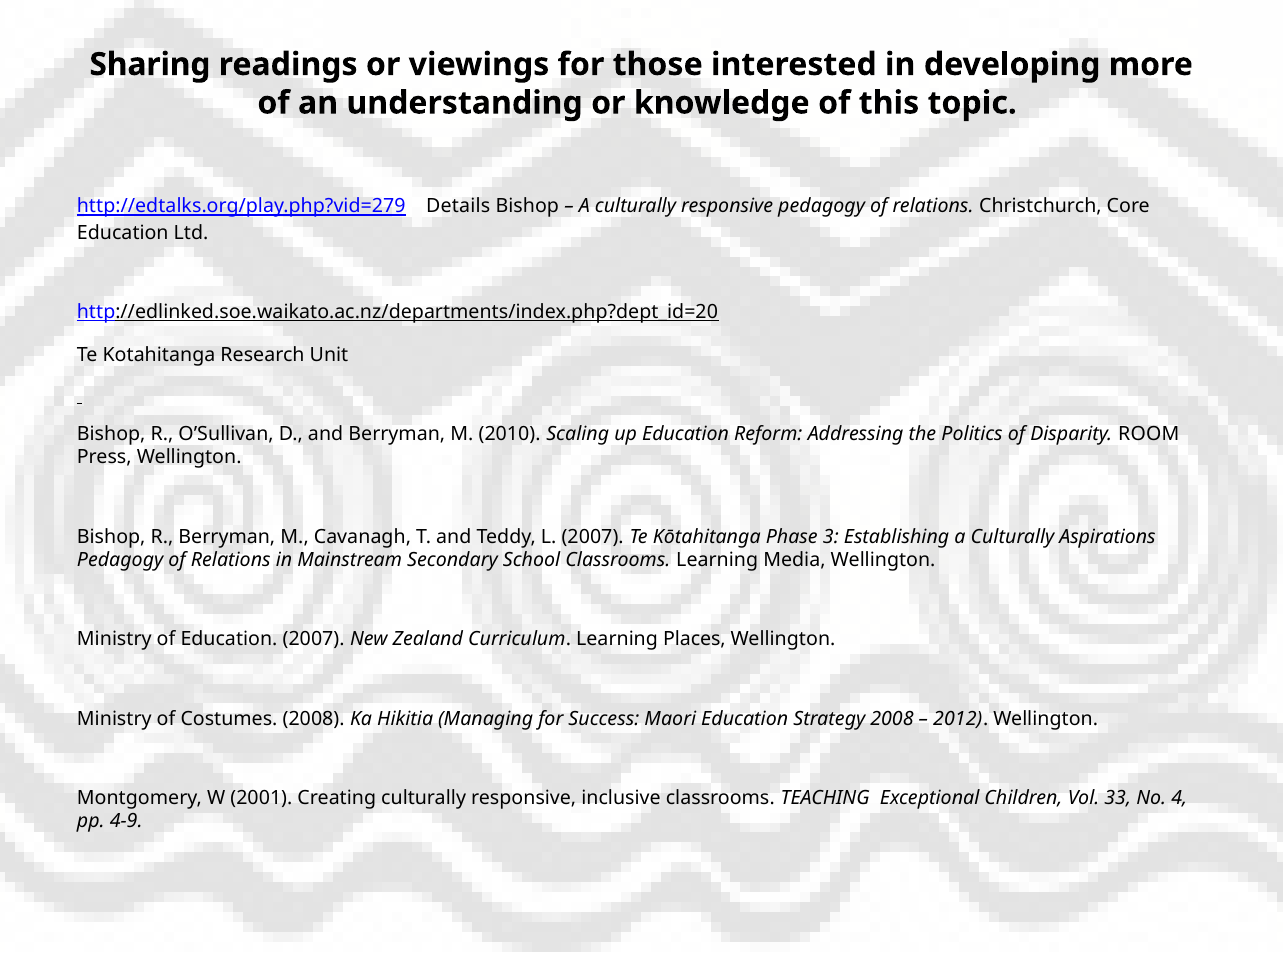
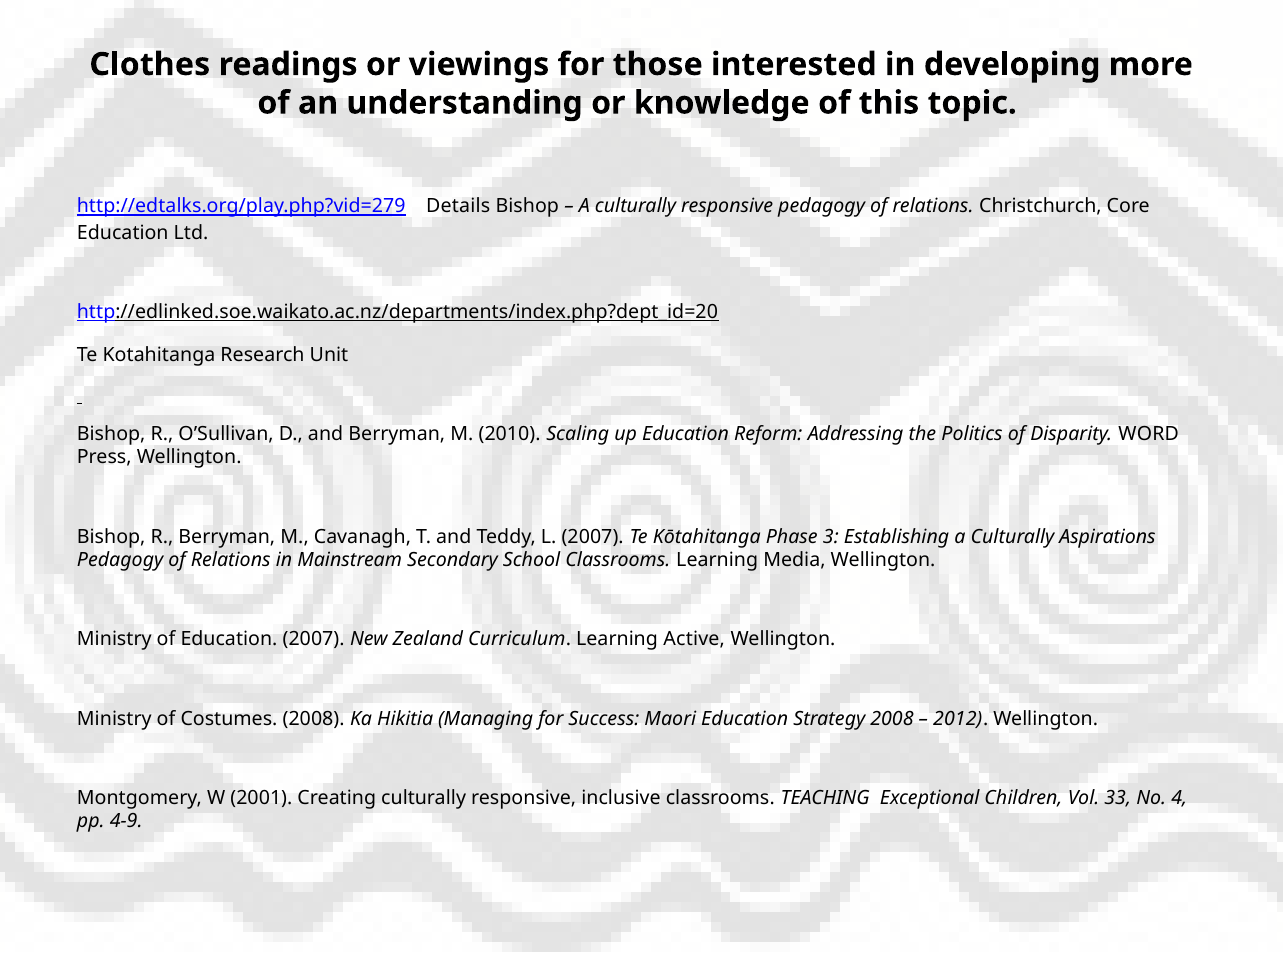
Sharing: Sharing -> Clothes
ROOM: ROOM -> WORD
Places: Places -> Active
